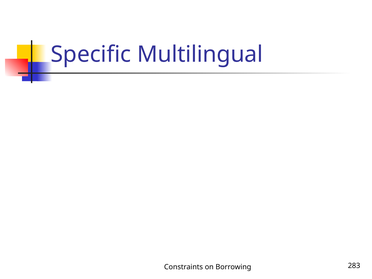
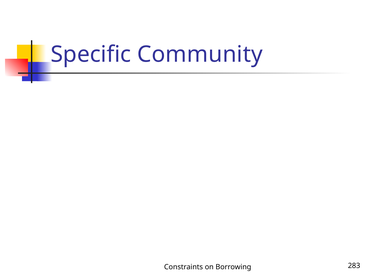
Multilingual: Multilingual -> Community
